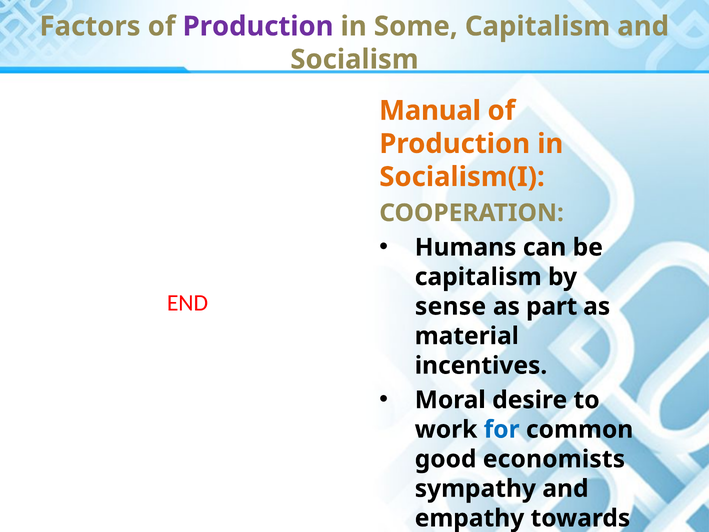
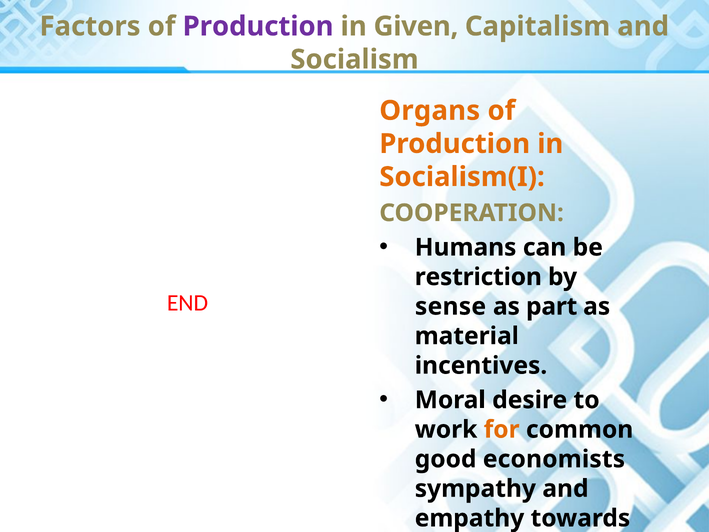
Some: Some -> Given
Manual: Manual -> Organs
capitalism at (478, 277): capitalism -> restriction
for colour: blue -> orange
